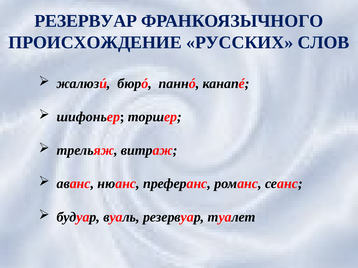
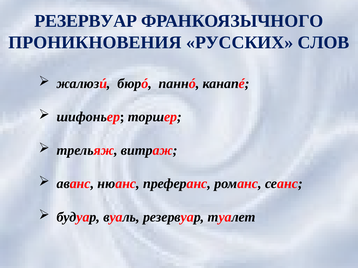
ПРОИСХОЖДЕНИЕ: ПРОИСХОЖДЕНИЕ -> ПРОНИКНОВЕНИЯ
